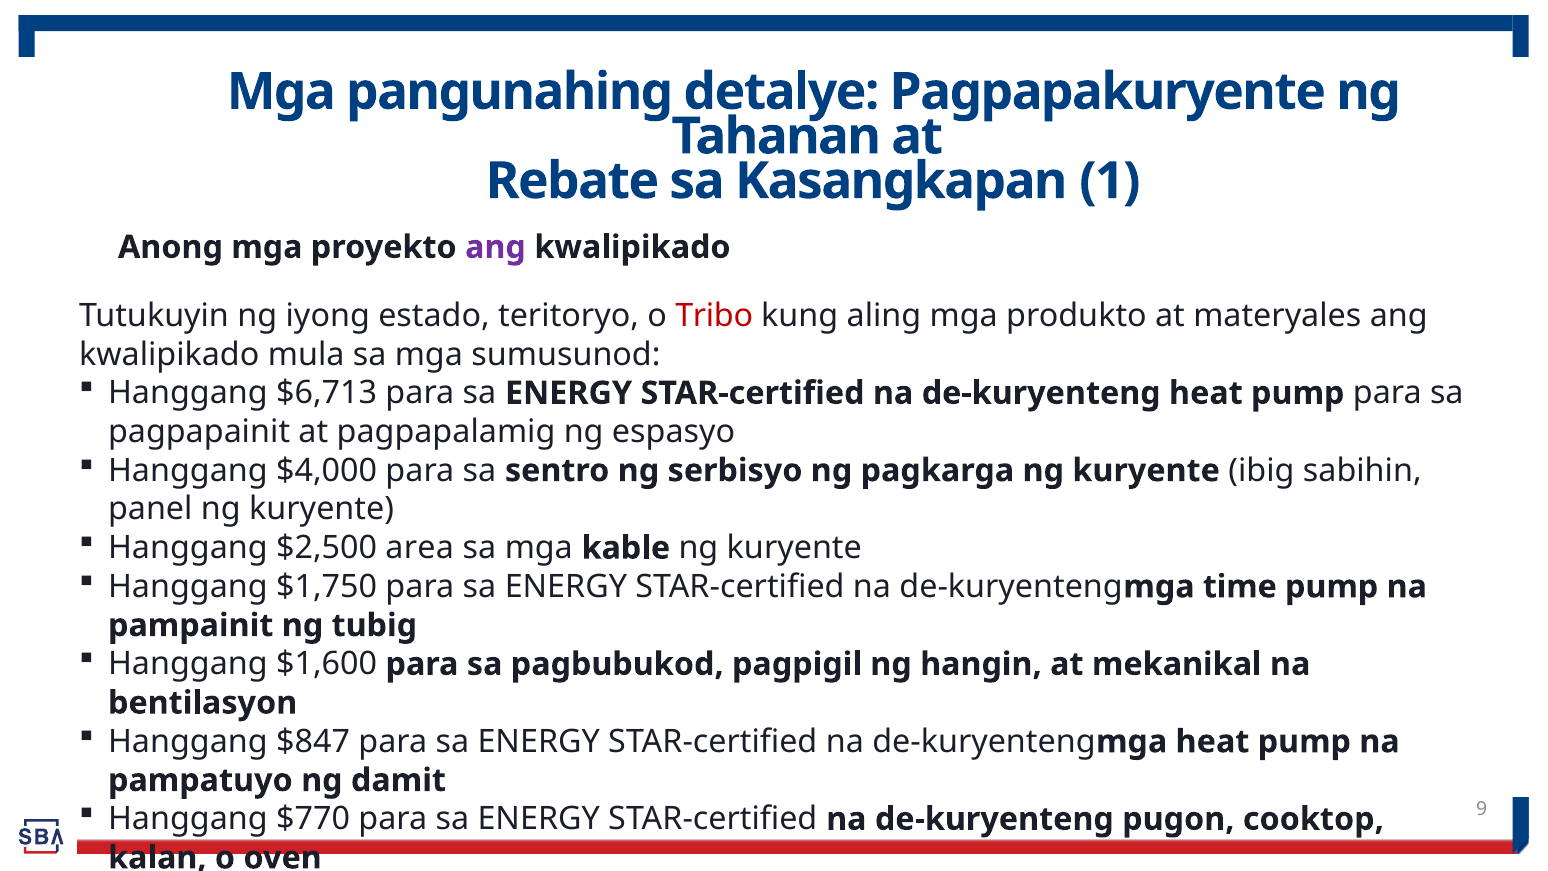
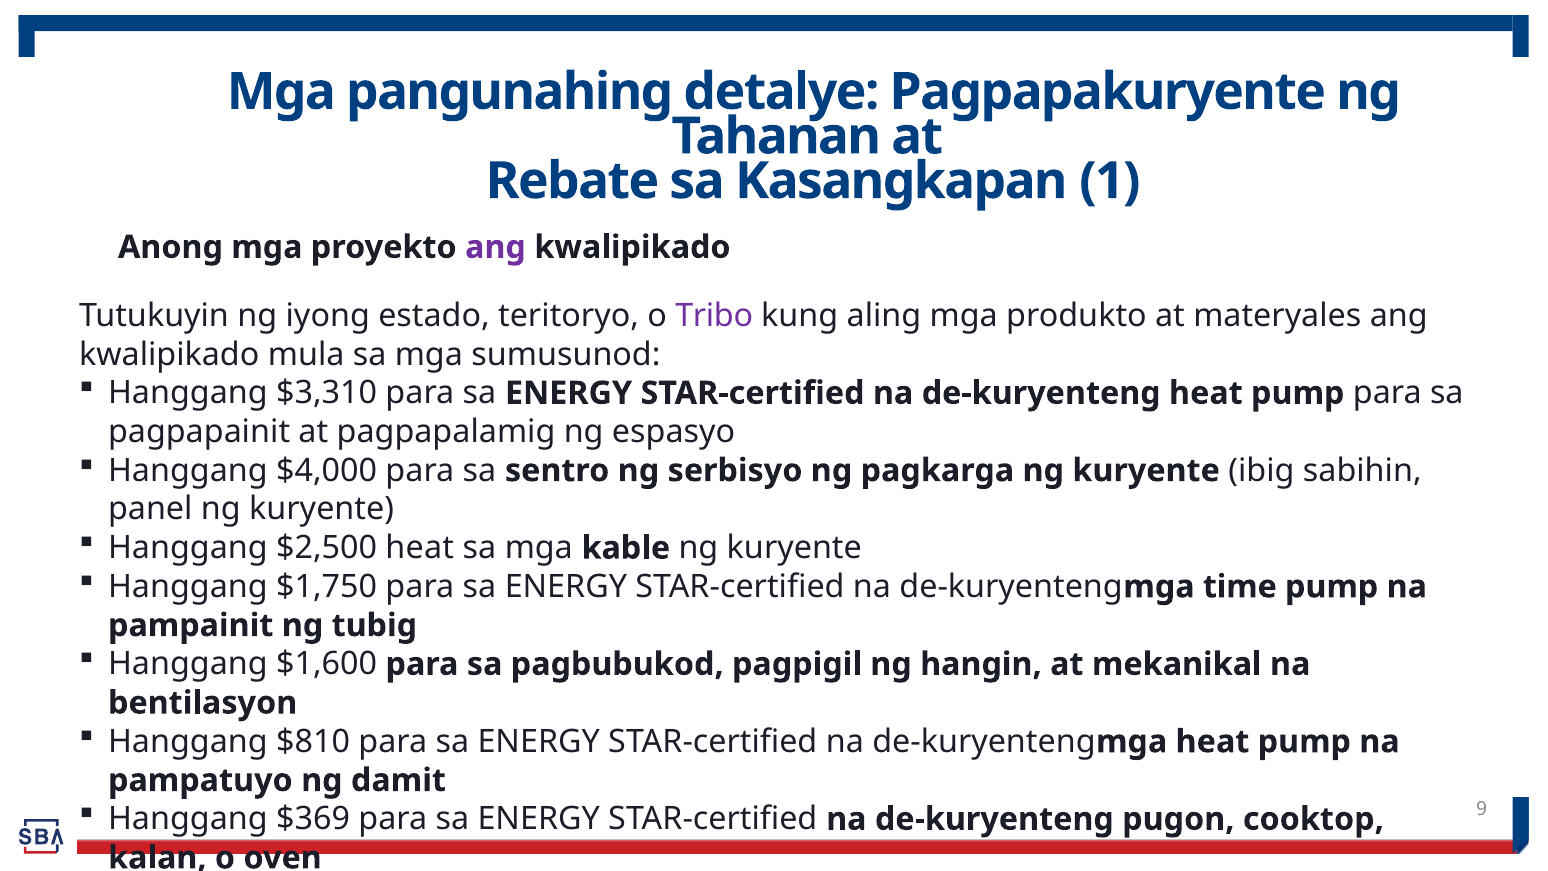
Tribo colour: red -> purple
$6,713: $6,713 -> $3,310
$2,500 area: area -> heat
$847: $847 -> $810
$770: $770 -> $369
